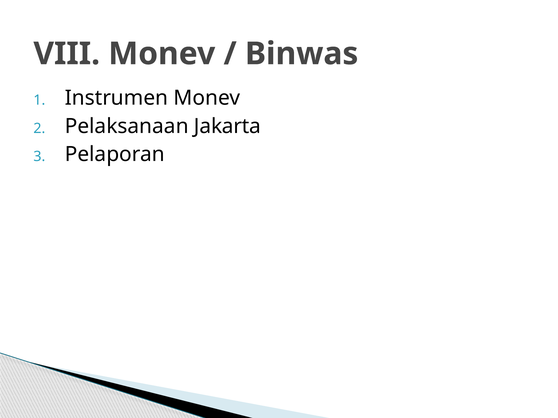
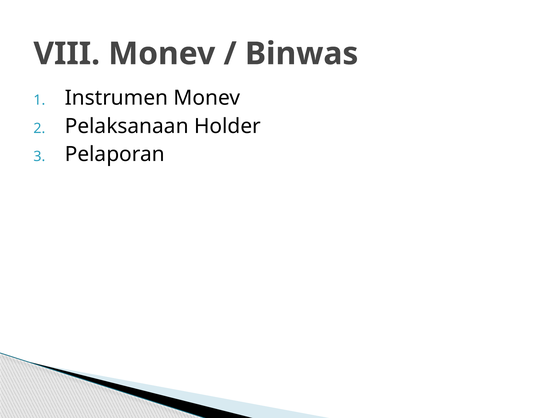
Jakarta: Jakarta -> Holder
